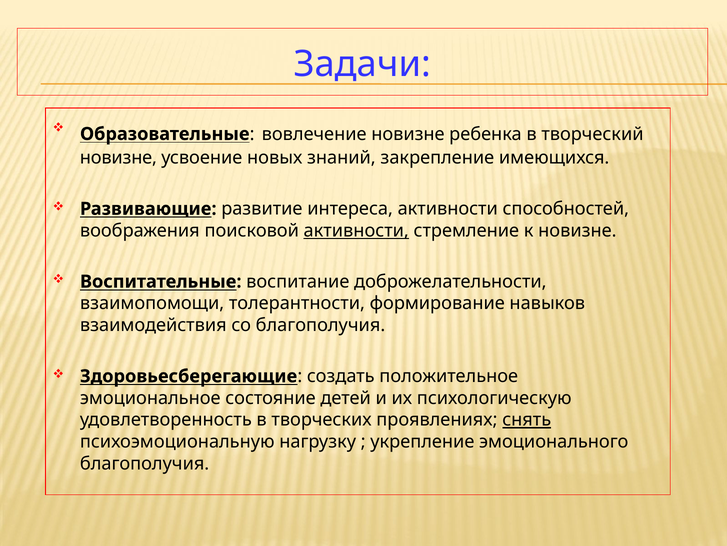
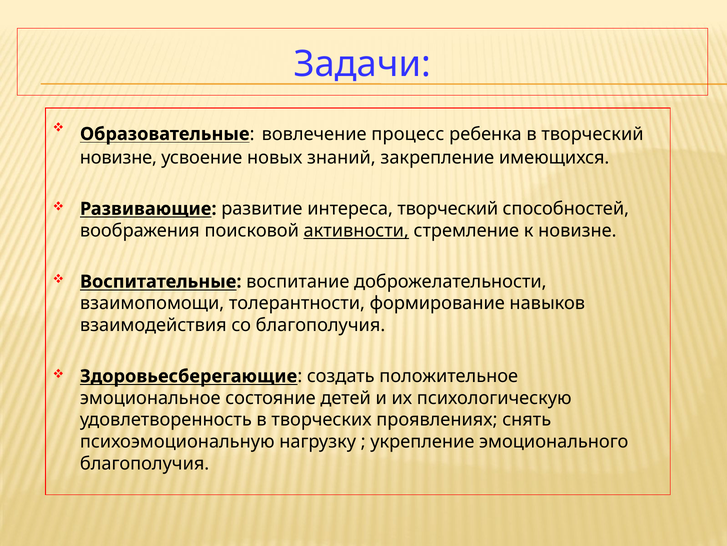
вовлечение новизне: новизне -> процесс
интереса активности: активности -> творческий
снять underline: present -> none
